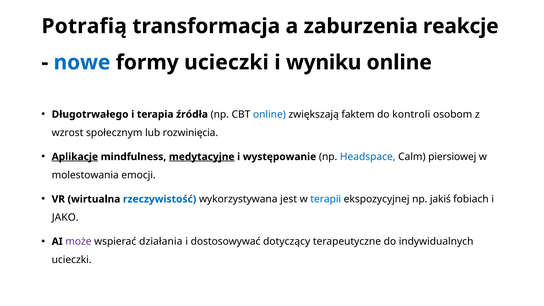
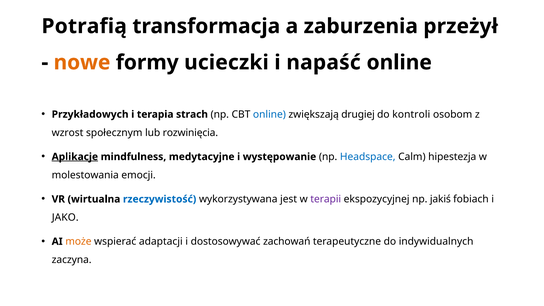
reakcje: reakcje -> przeżył
nowe colour: blue -> orange
wyniku: wyniku -> napaść
Długotrwałego: Długotrwałego -> Przykładowych
źródła: źródła -> strach
faktem: faktem -> drugiej
medytacyjne underline: present -> none
piersiowej: piersiowej -> hipestezja
terapii colour: blue -> purple
może colour: purple -> orange
działania: działania -> adaptacji
dotyczący: dotyczący -> zachowań
ucieczki at (72, 260): ucieczki -> zaczyna
